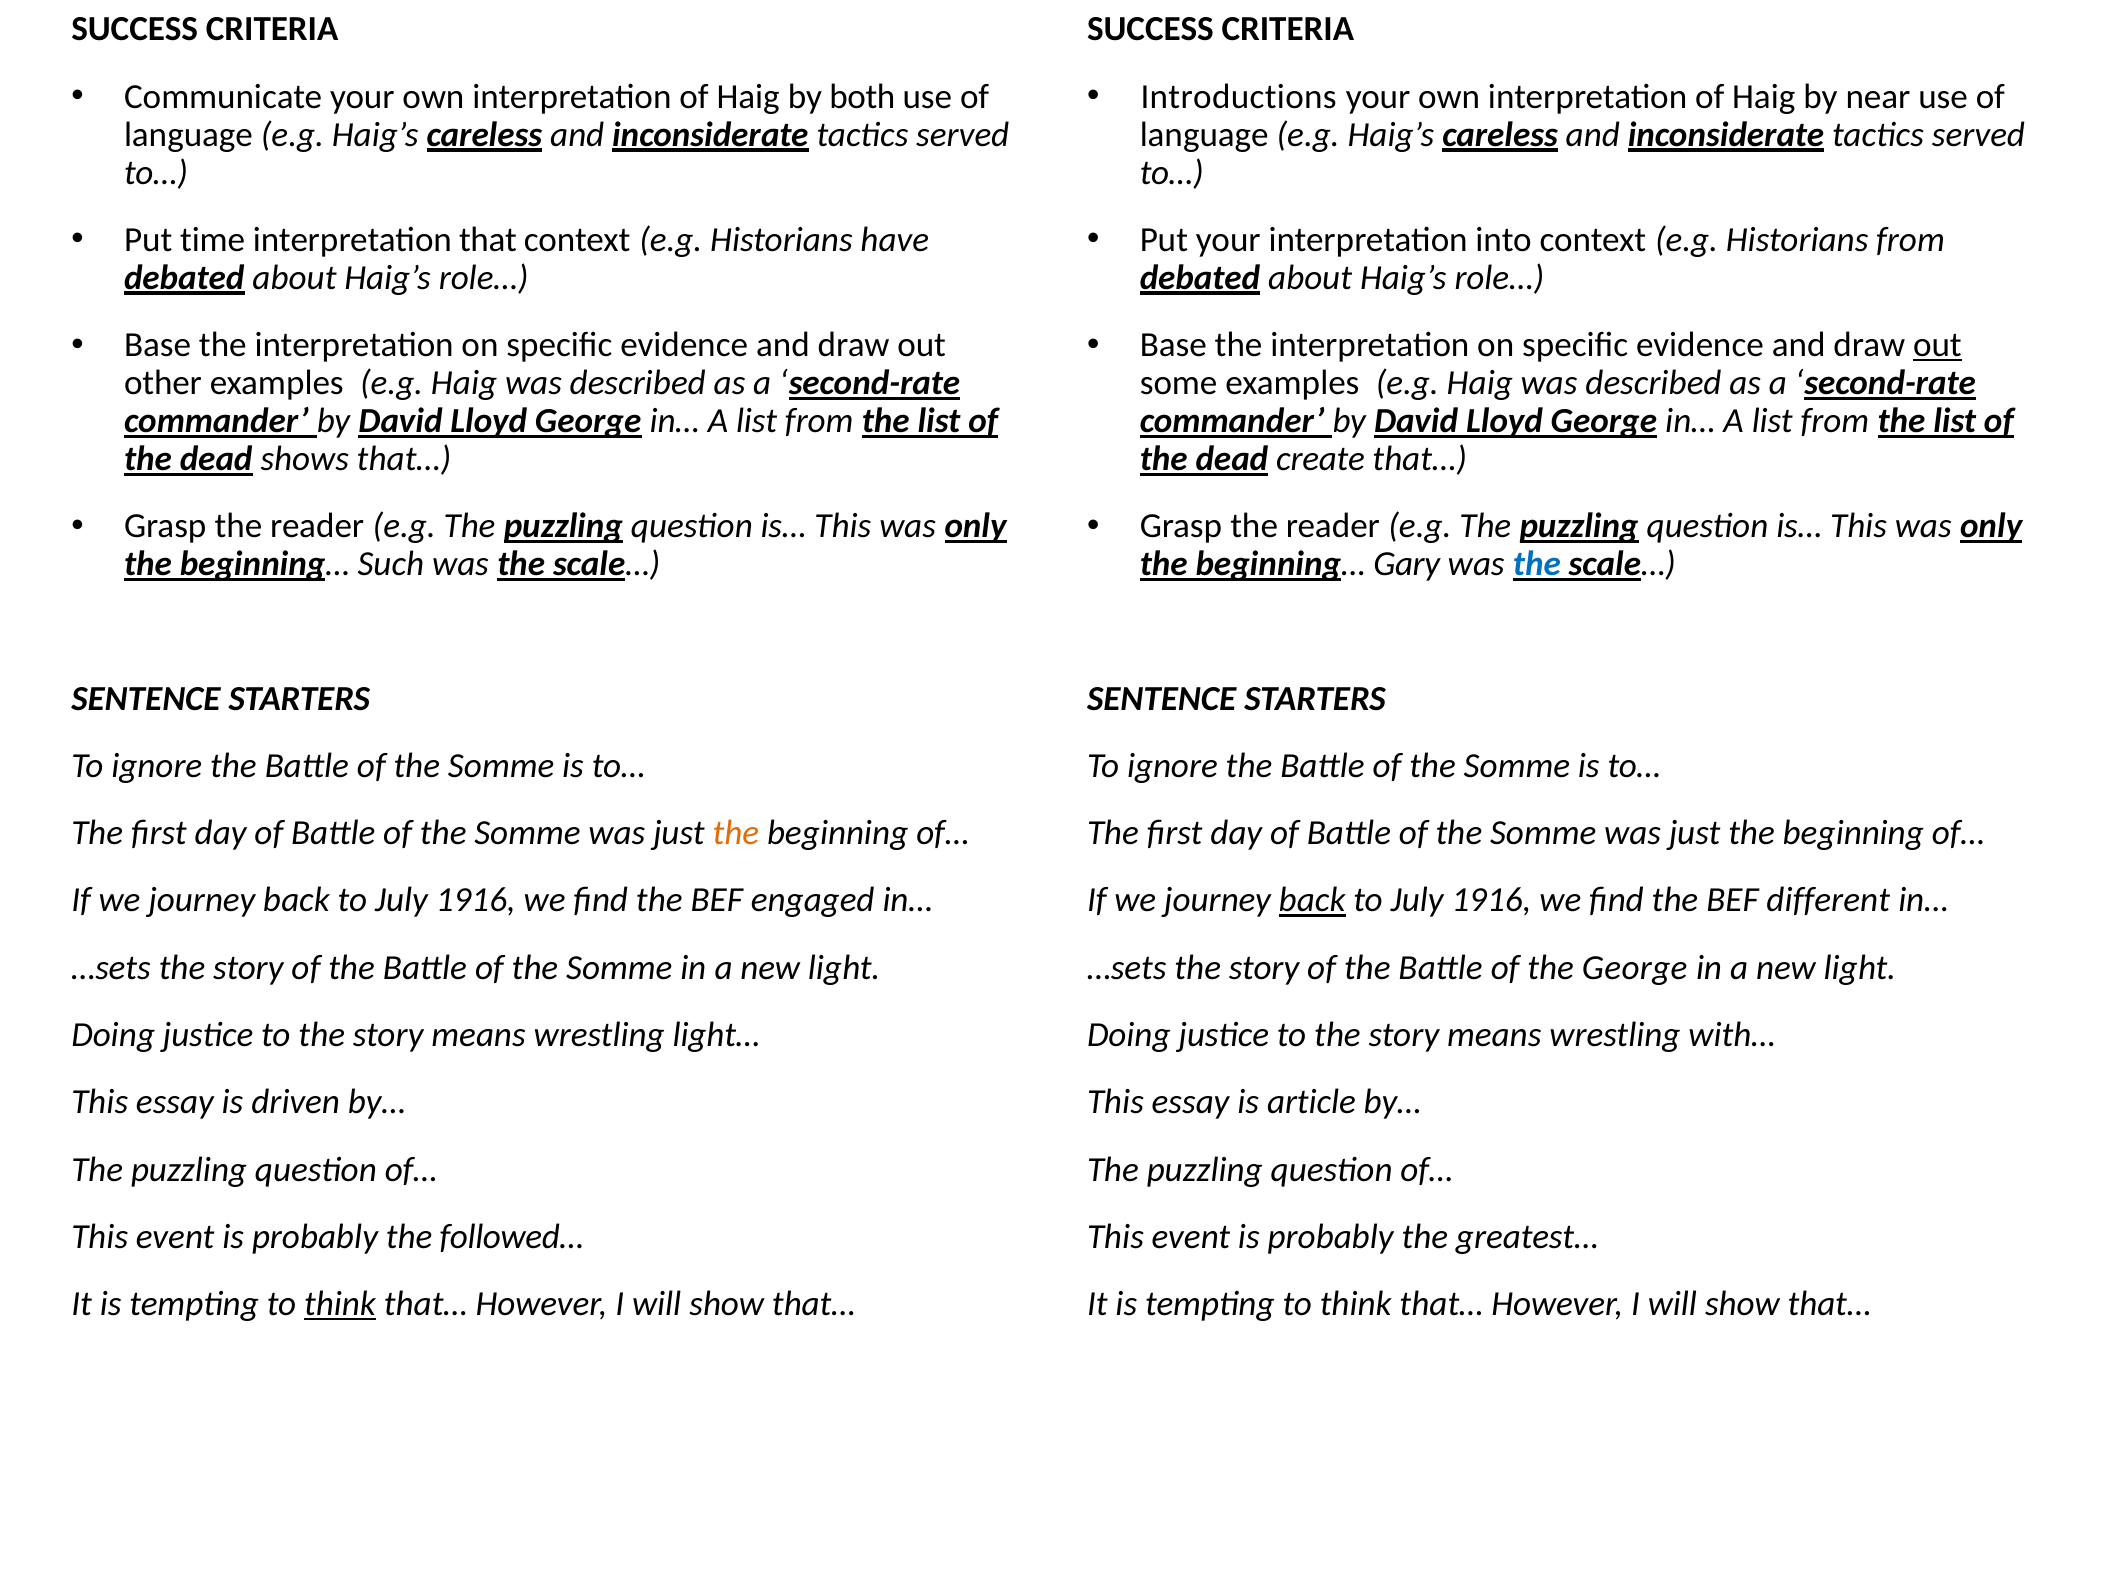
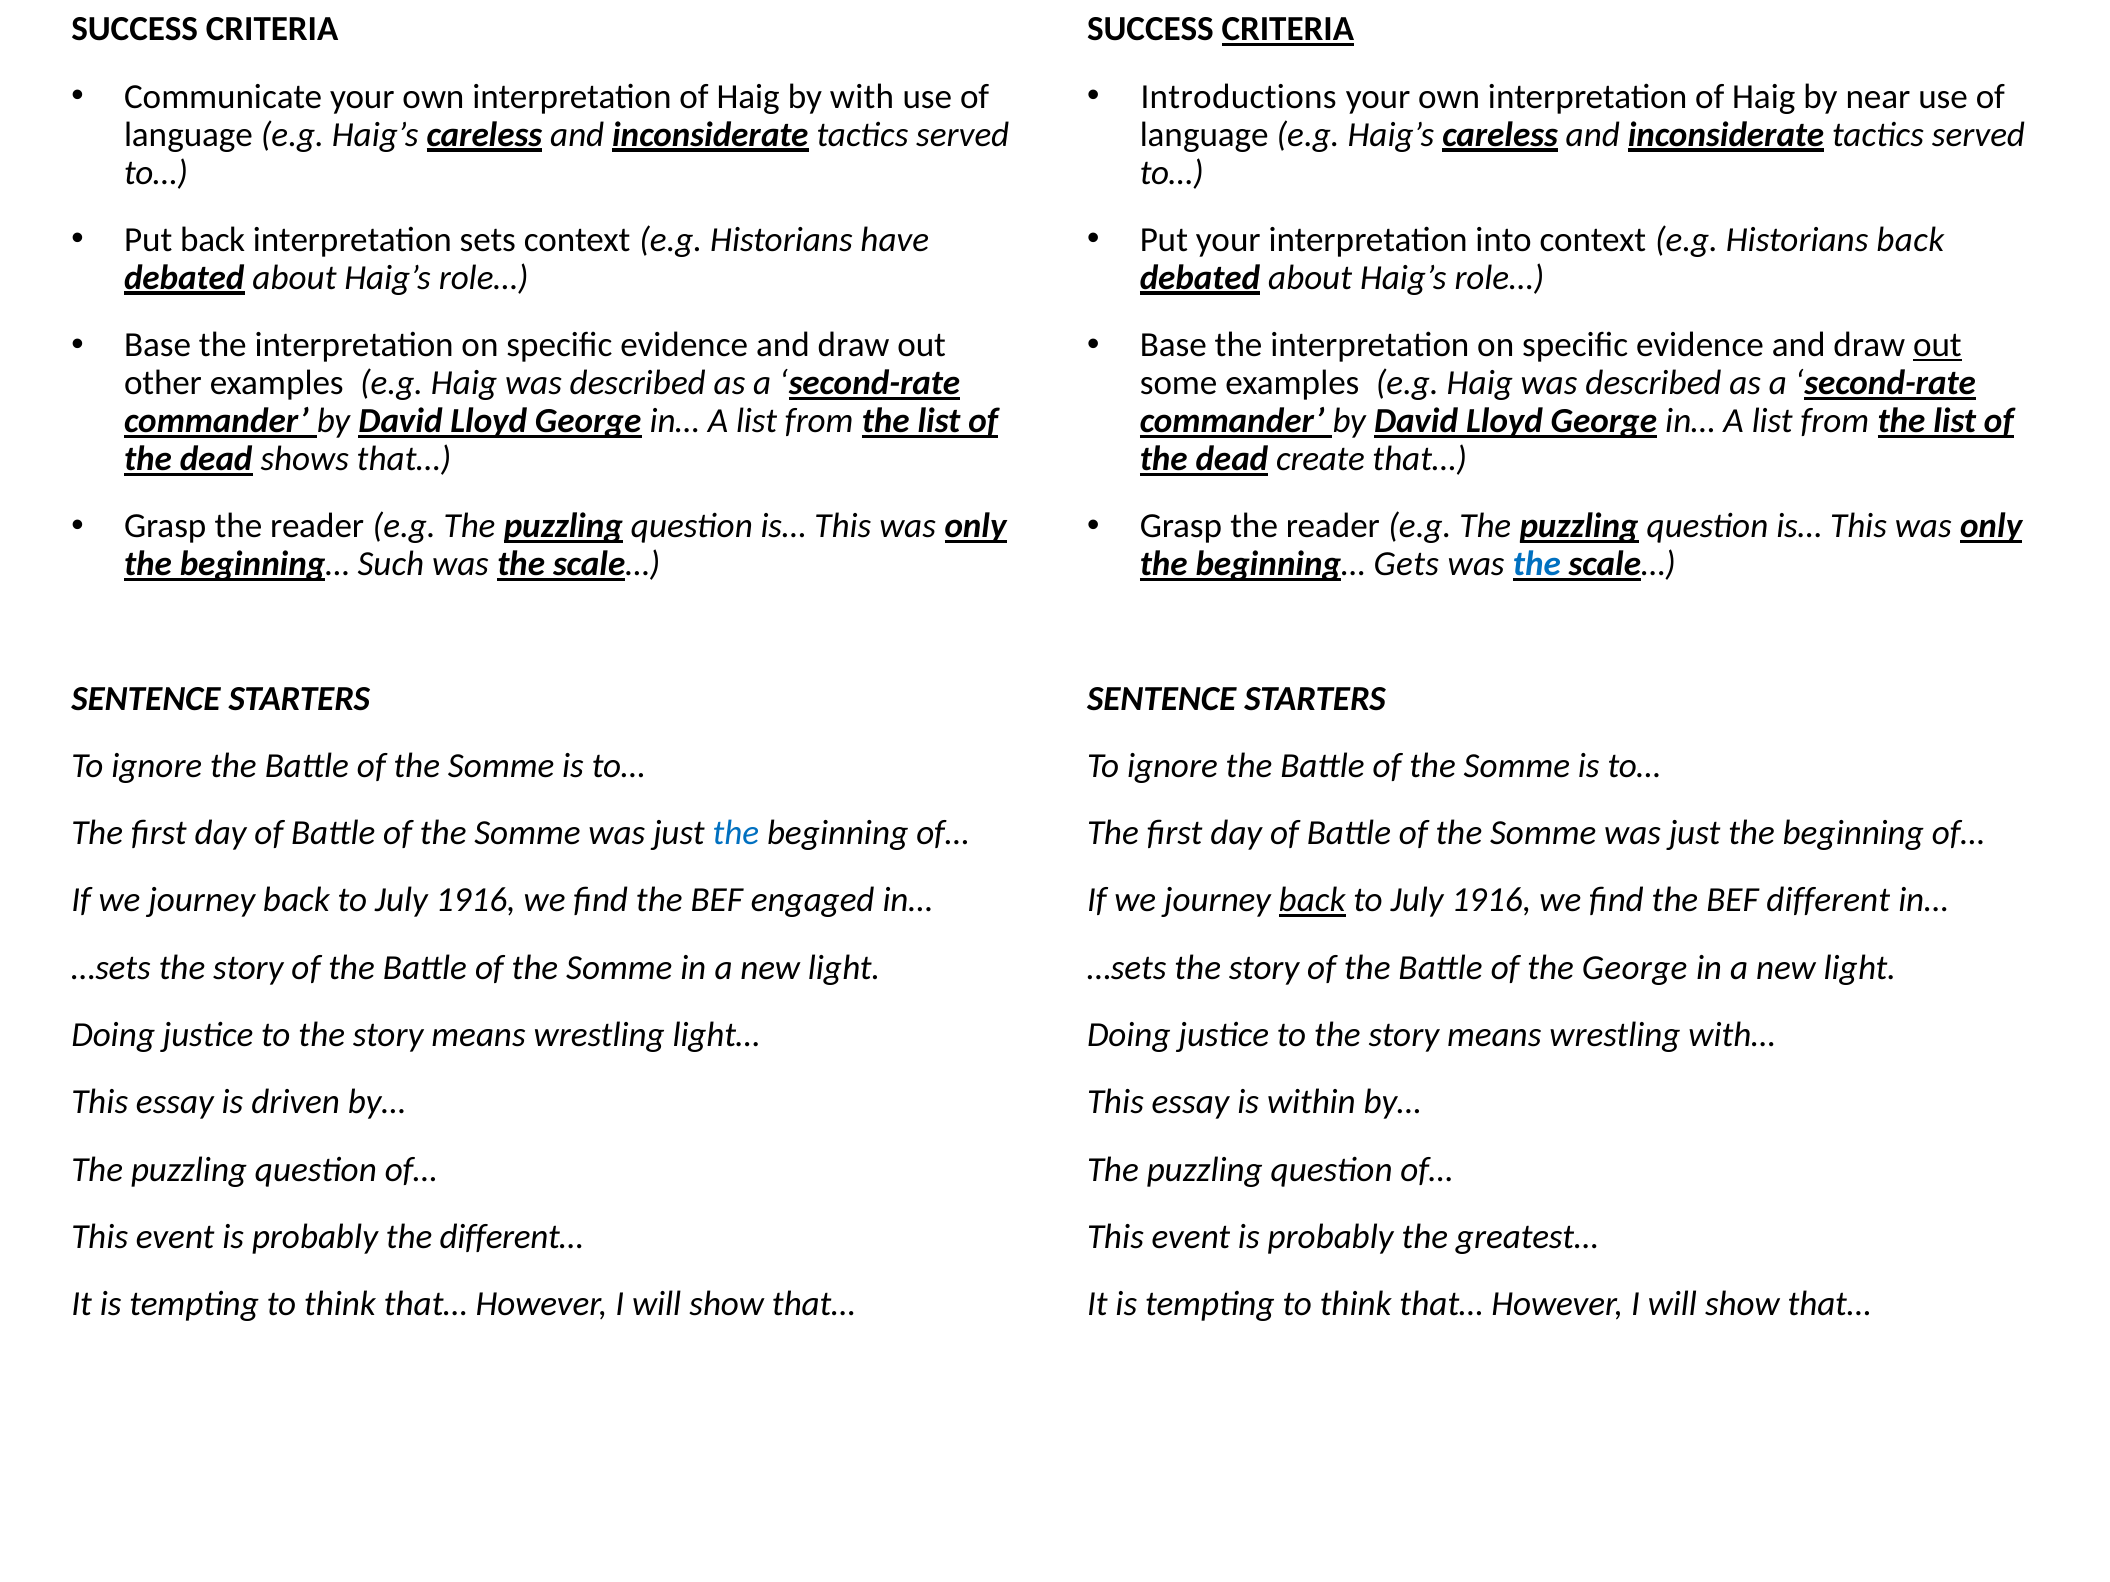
CRITERIA at (1288, 29) underline: none -> present
both: both -> with
Put time: time -> back
that: that -> sets
Historians from: from -> back
Gary: Gary -> Gets
the at (736, 833) colour: orange -> blue
article: article -> within
followed…: followed… -> different…
think at (340, 1304) underline: present -> none
